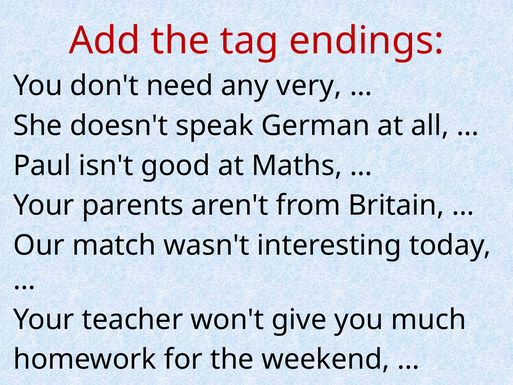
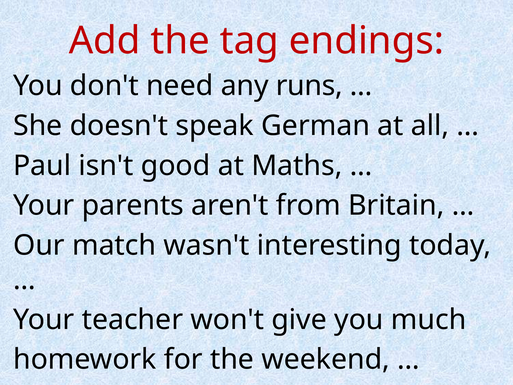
very: very -> runs
